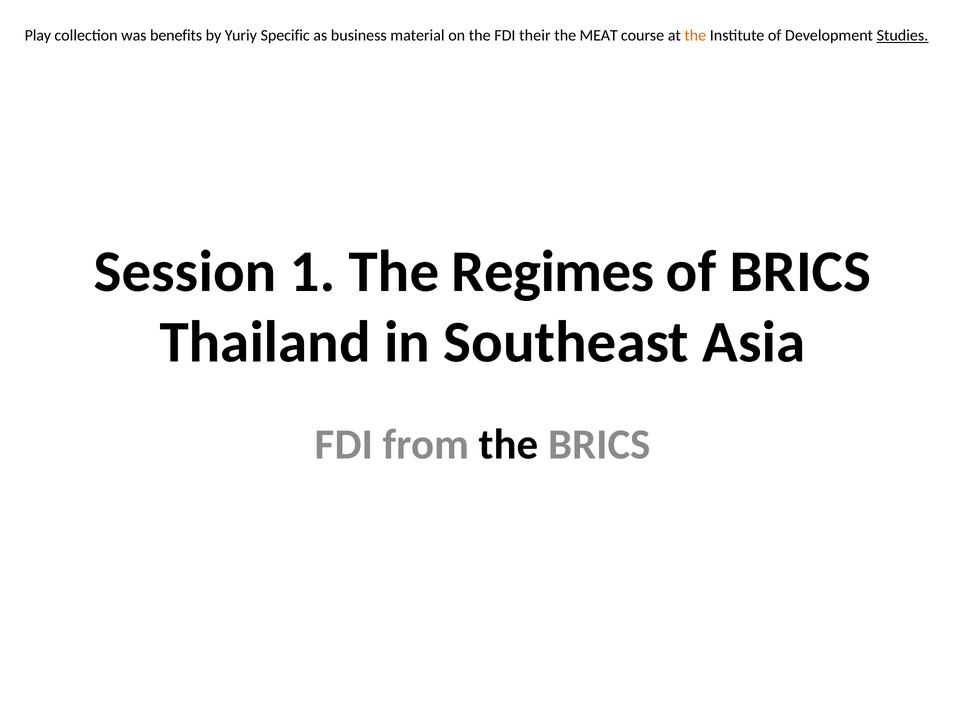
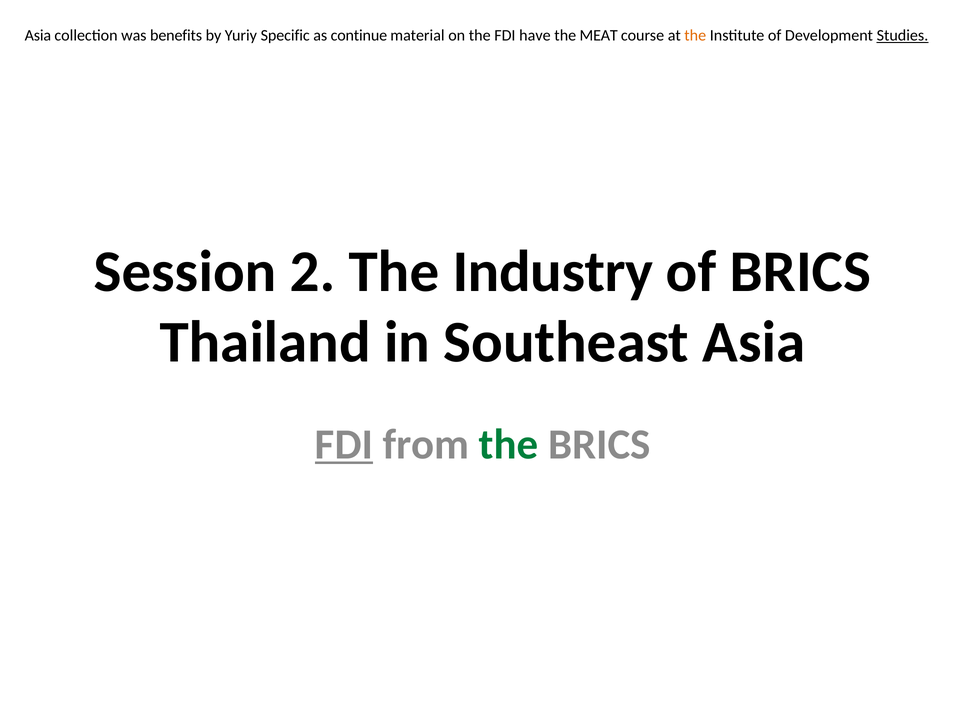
Play at (38, 35): Play -> Asia
business: business -> continue
their: their -> have
1: 1 -> 2
Regimes: Regimes -> Industry
FDI at (344, 444) underline: none -> present
the at (508, 444) colour: black -> green
